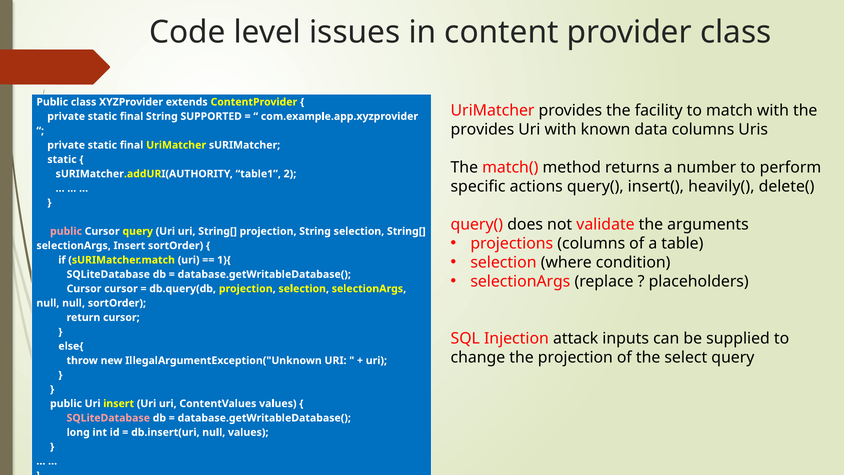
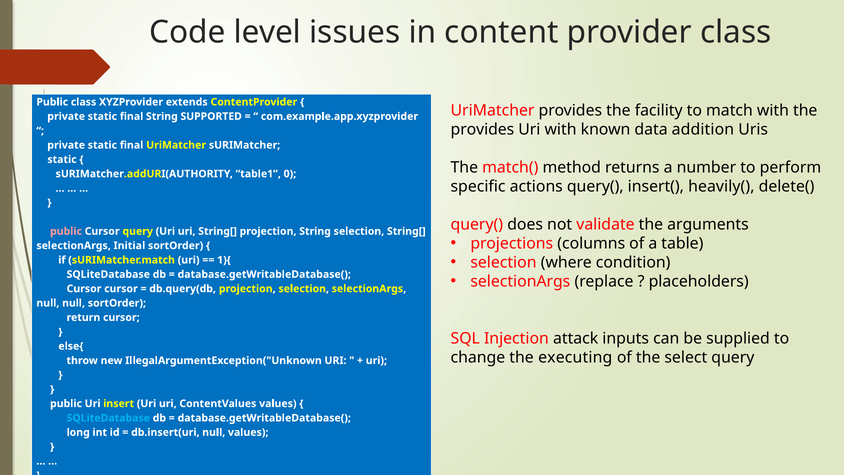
data columns: columns -> addition
2: 2 -> 0
selectionArgs Insert: Insert -> Initial
the projection: projection -> executing
SQLiteDatabase at (108, 418) colour: pink -> light blue
